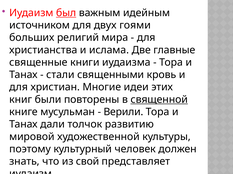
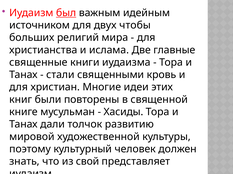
гоями: гоями -> чтобы
священной underline: present -> none
Верили: Верили -> Хасиды
